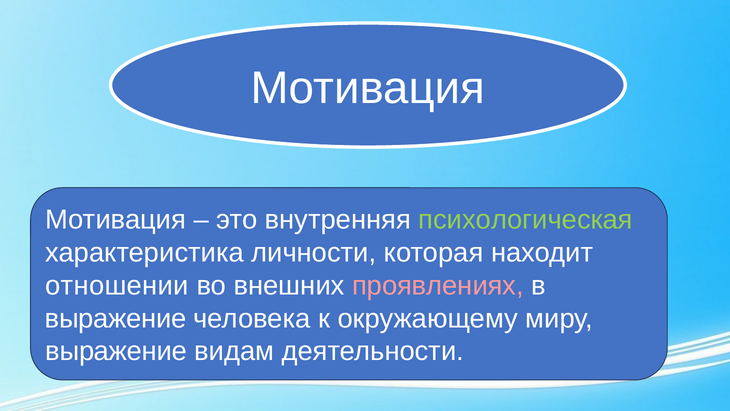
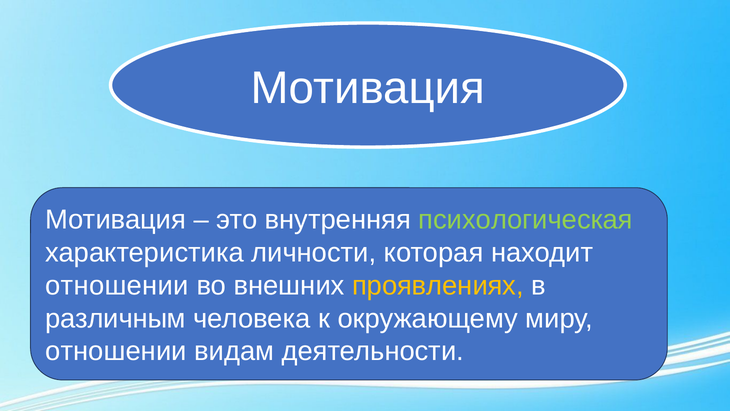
проявлениях colour: pink -> yellow
выражение at (116, 318): выражение -> различным
выражение at (116, 351): выражение -> отношении
